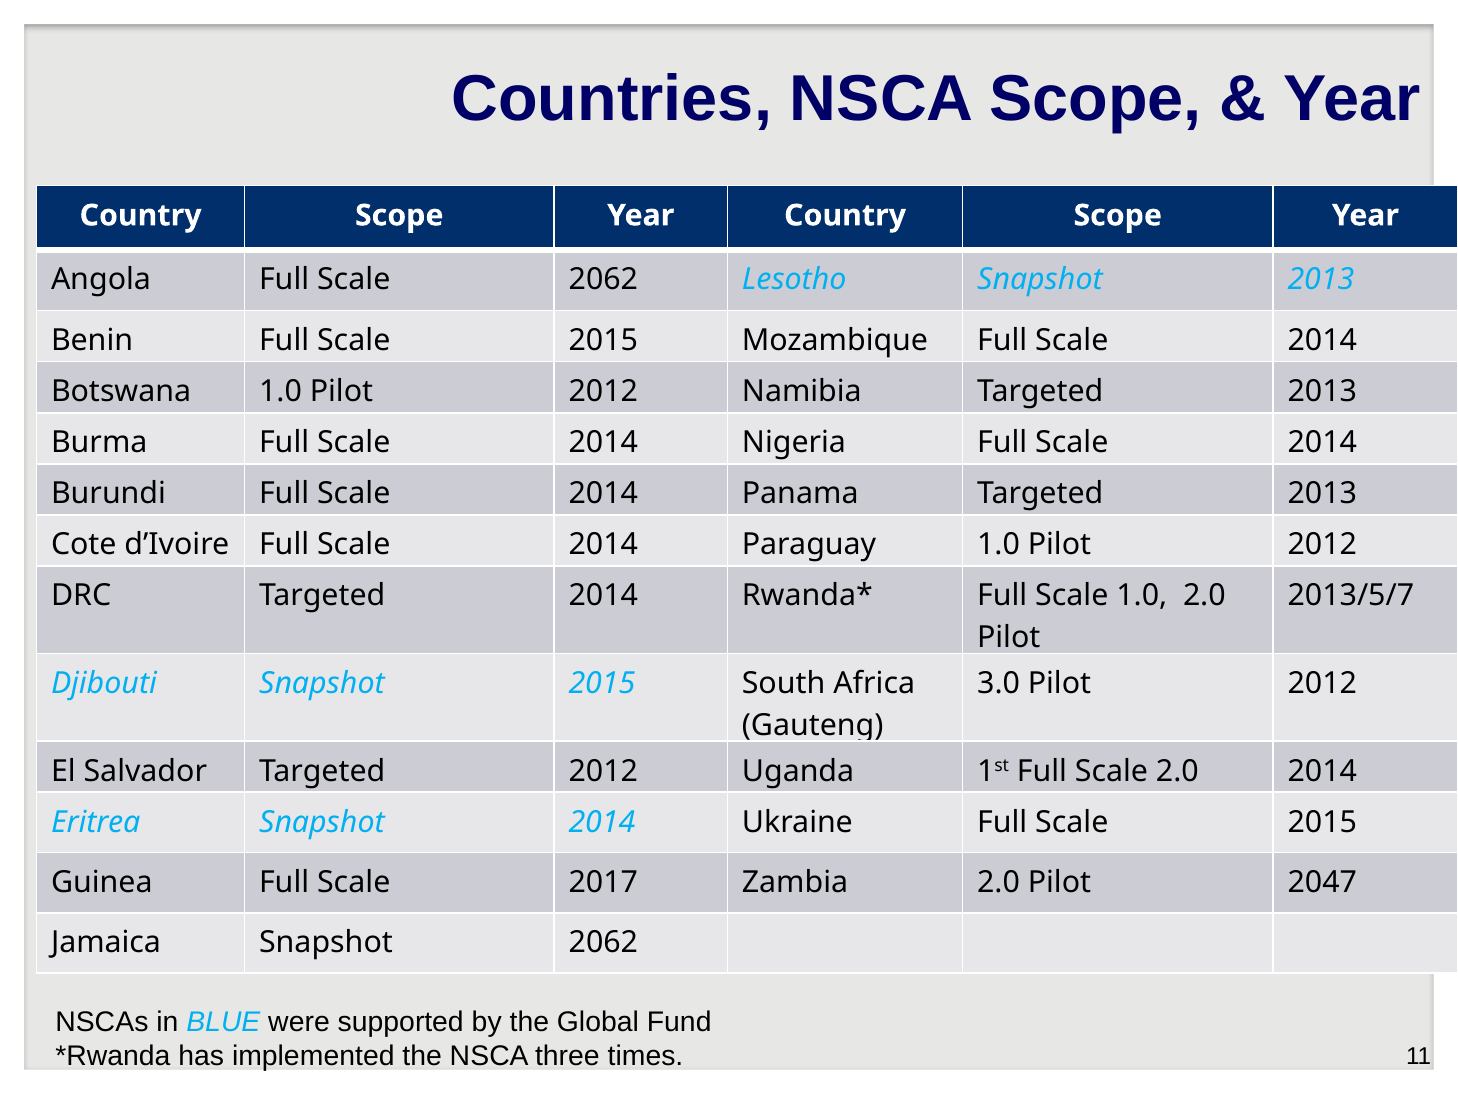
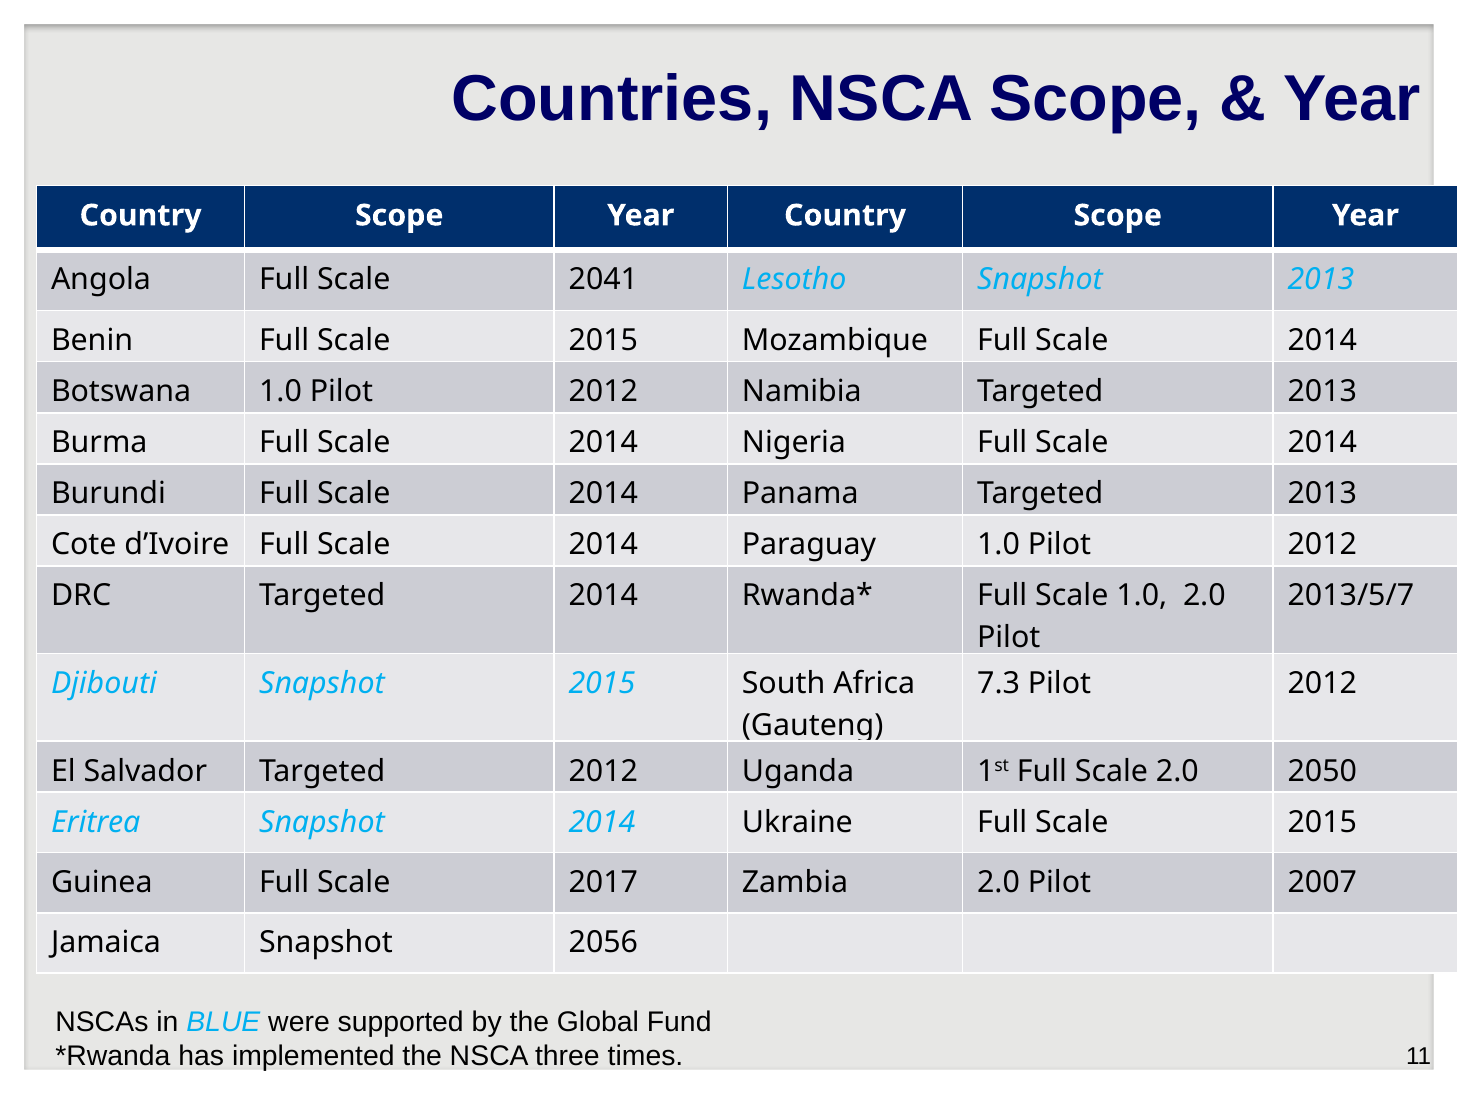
Scale 2062: 2062 -> 2041
3.0: 3.0 -> 7.3
2.0 2014: 2014 -> 2050
2047: 2047 -> 2007
Snapshot 2062: 2062 -> 2056
